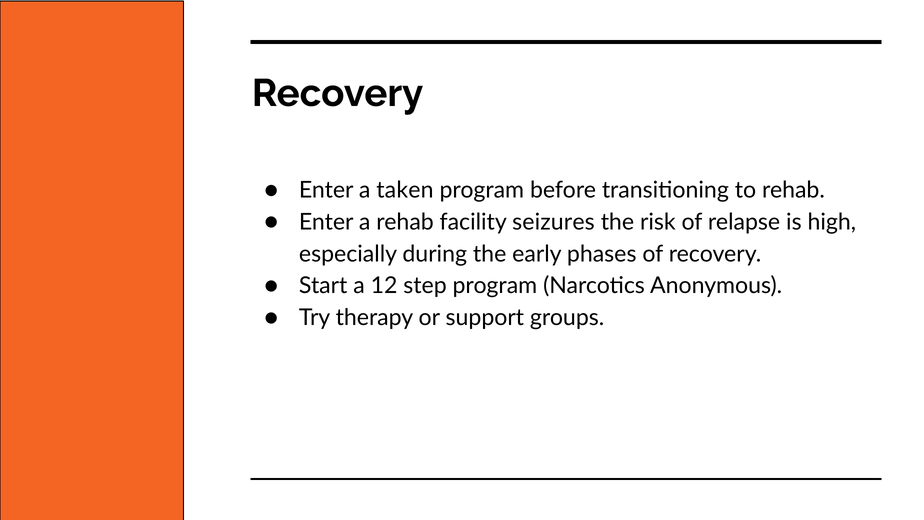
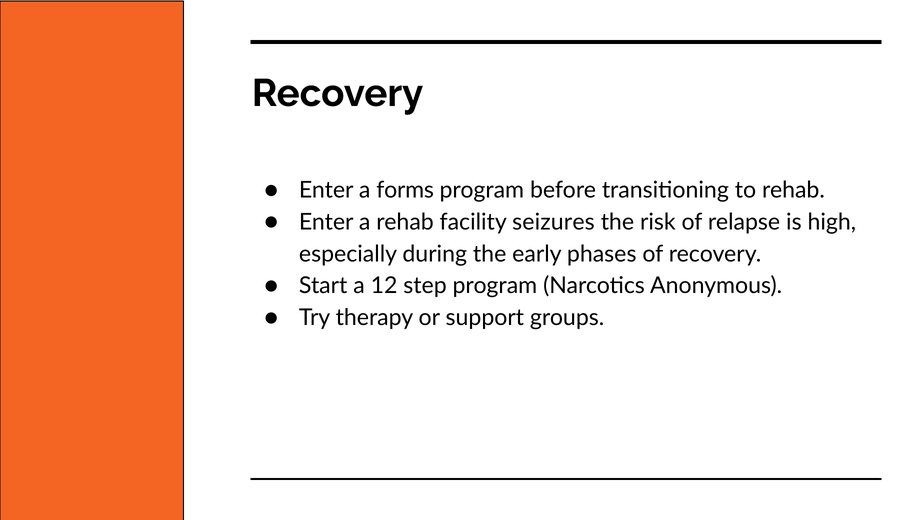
taken: taken -> forms
